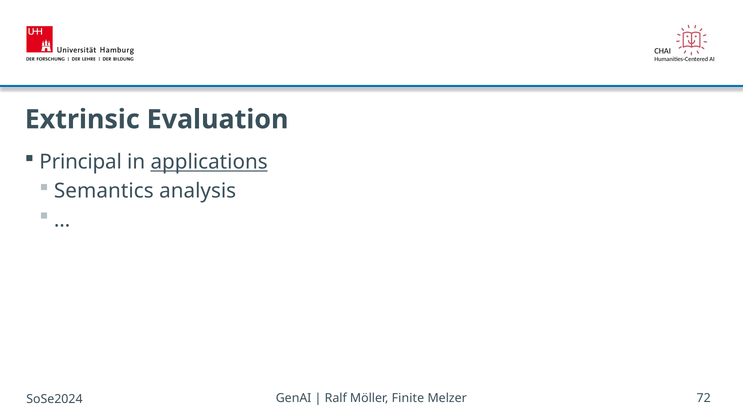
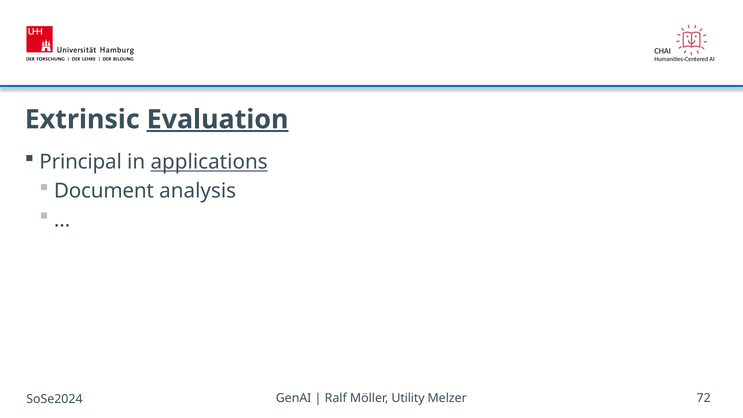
Evaluation underline: none -> present
Semantics: Semantics -> Document
Finite: Finite -> Utility
